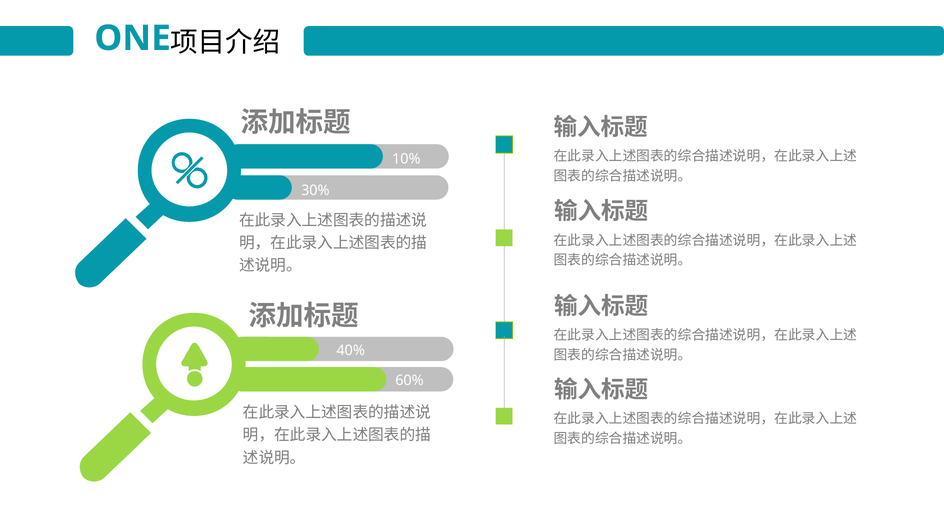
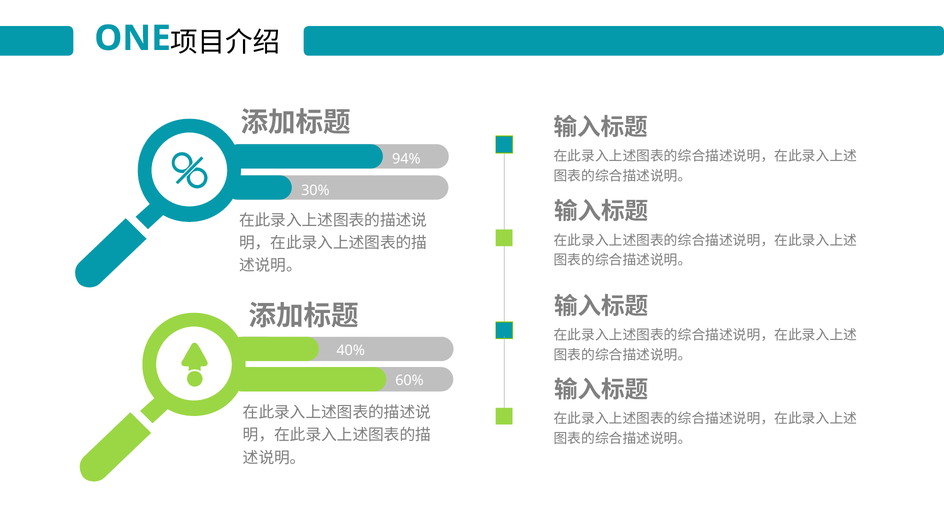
10%: 10% -> 94%
